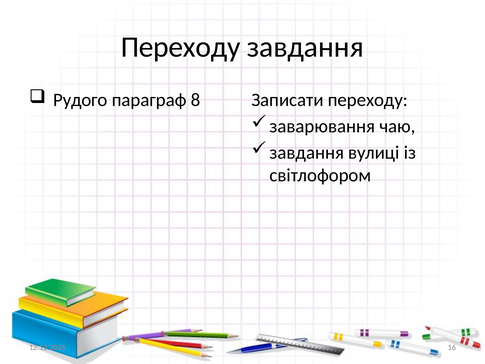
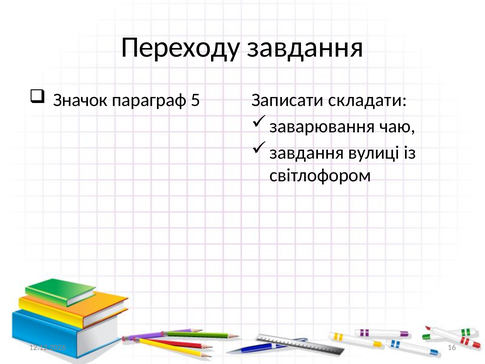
Рудого: Рудого -> Значок
8: 8 -> 5
Записати переходу: переходу -> складати
